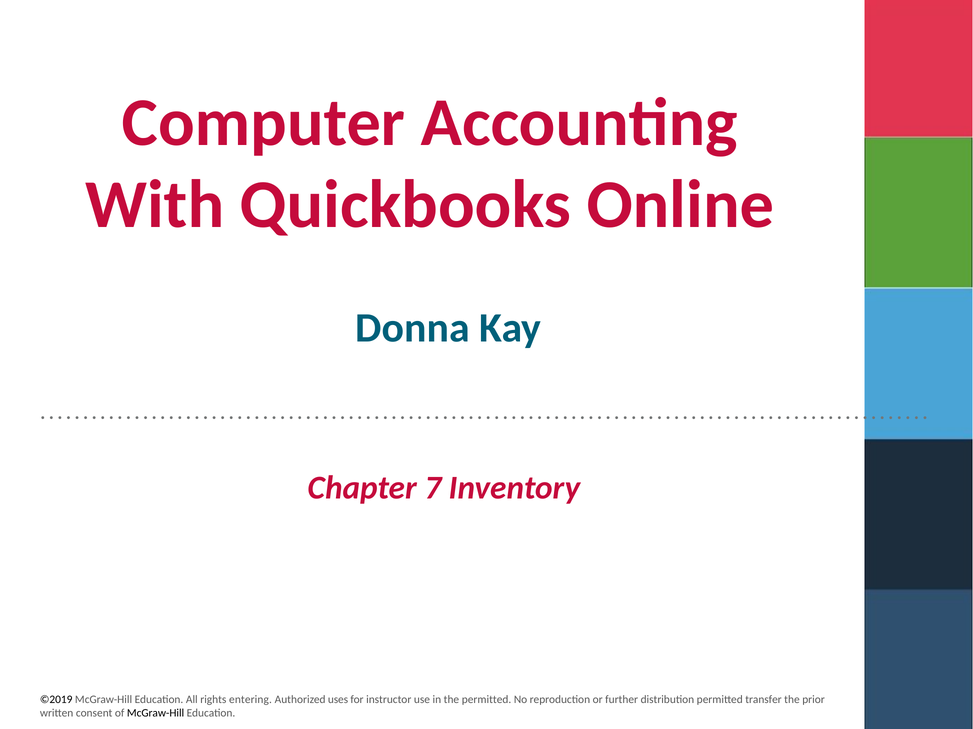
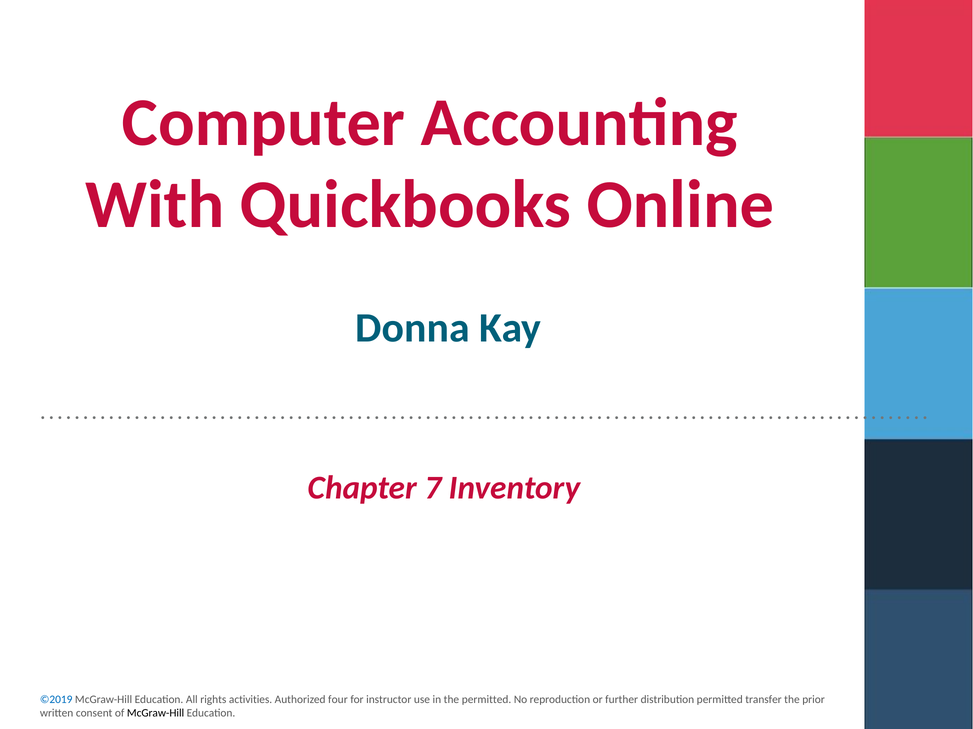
©2019 colour: black -> blue
entering: entering -> activities
uses: uses -> four
